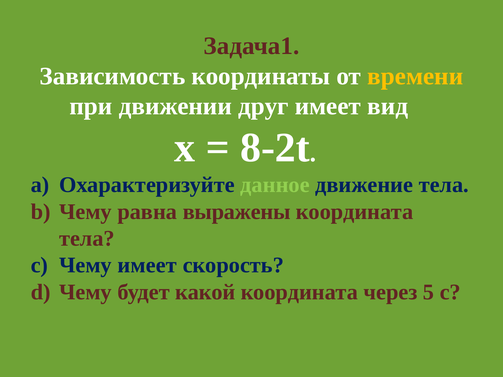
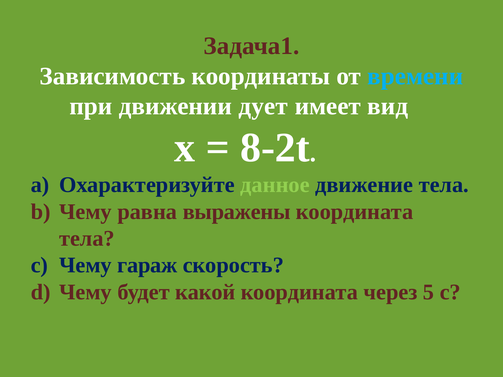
времени colour: yellow -> light blue
друг: друг -> дует
Чему имеет: имеет -> гараж
